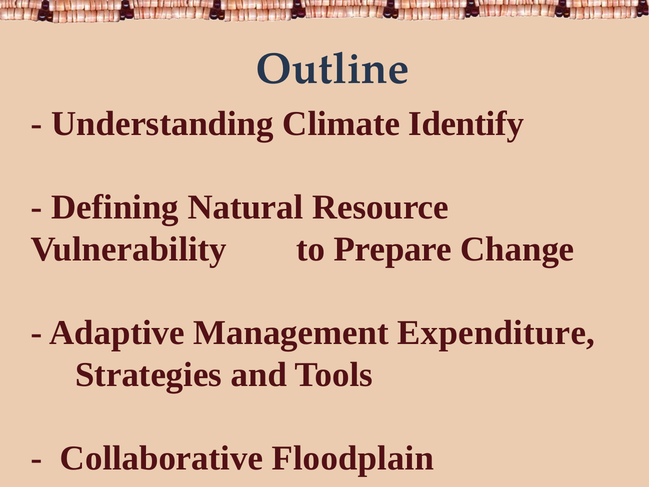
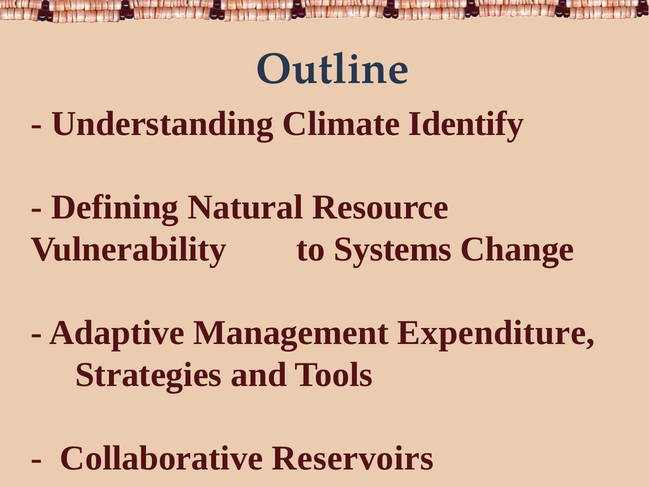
Prepare: Prepare -> Systems
Floodplain: Floodplain -> Reservoirs
